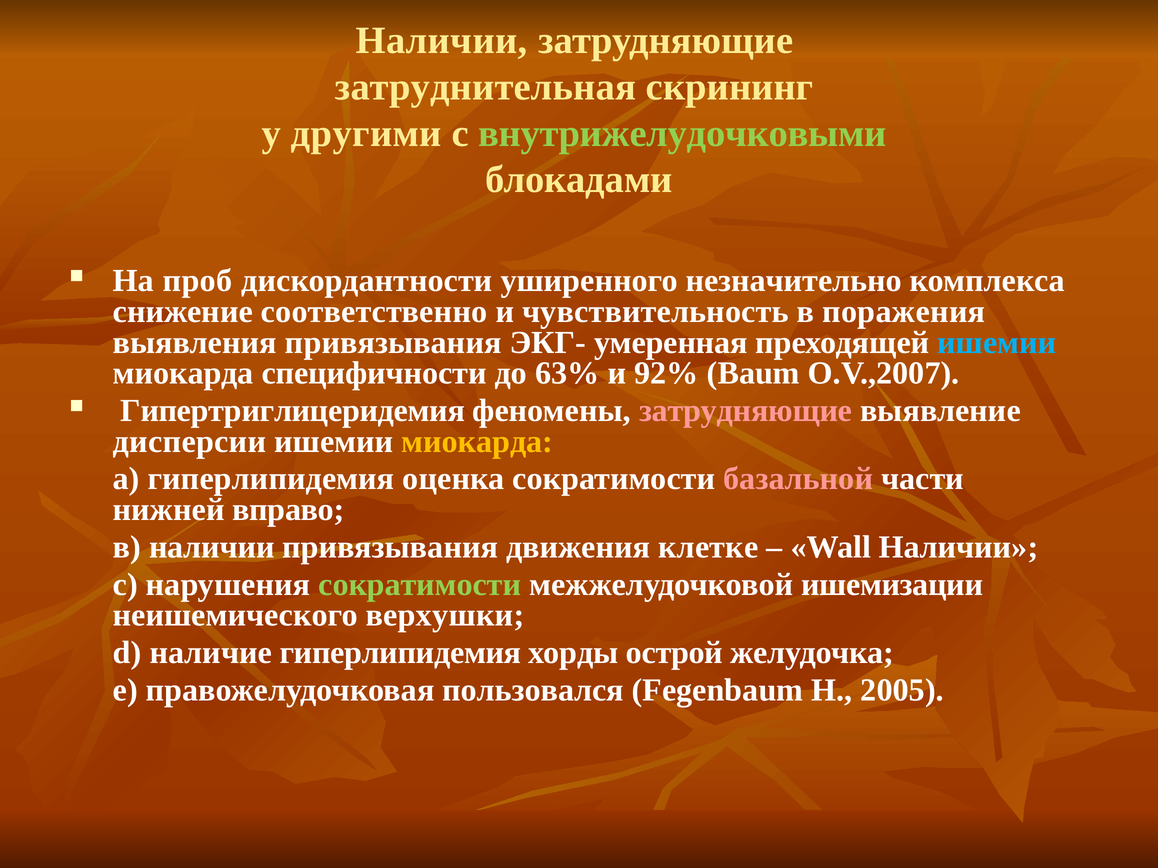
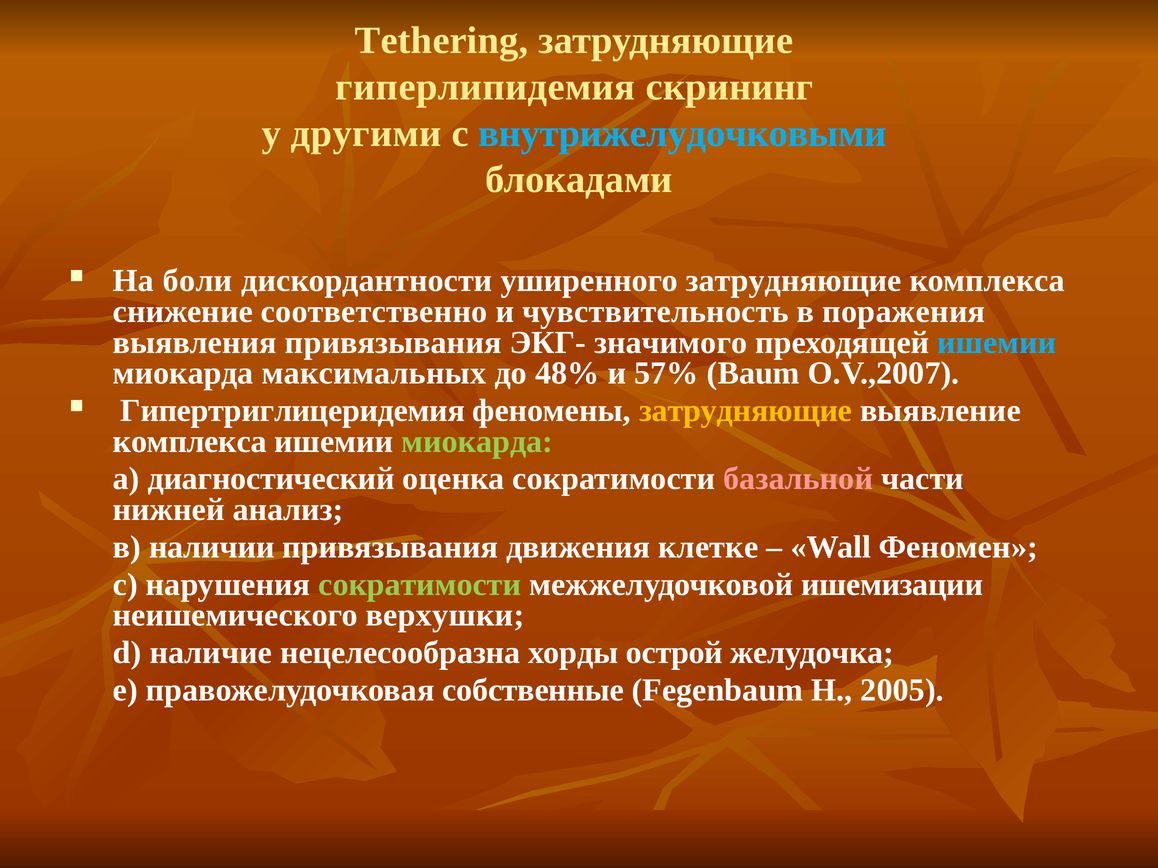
Наличии at (442, 41): Наличии -> Tethering
затруднительная: затруднительная -> гиперлипидемия
внутрижелудочковыми colour: light green -> light blue
проб: проб -> боли
уширенного незначительно: незначительно -> затрудняющие
умеренная: умеренная -> значимого
специфичности: специфичности -> максимальных
63%: 63% -> 48%
92%: 92% -> 57%
затрудняющие at (746, 411) colour: pink -> yellow
дисперсии at (190, 442): дисперсии -> комплекса
миокарда at (477, 442) colour: yellow -> light green
а гиперлипидемия: гиперлипидемия -> диагностический
вправо: вправо -> анализ
Wall Наличии: Наличии -> Феномен
наличие гиперлипидемия: гиперлипидемия -> нецелесообразна
пользовался: пользовался -> собственные
